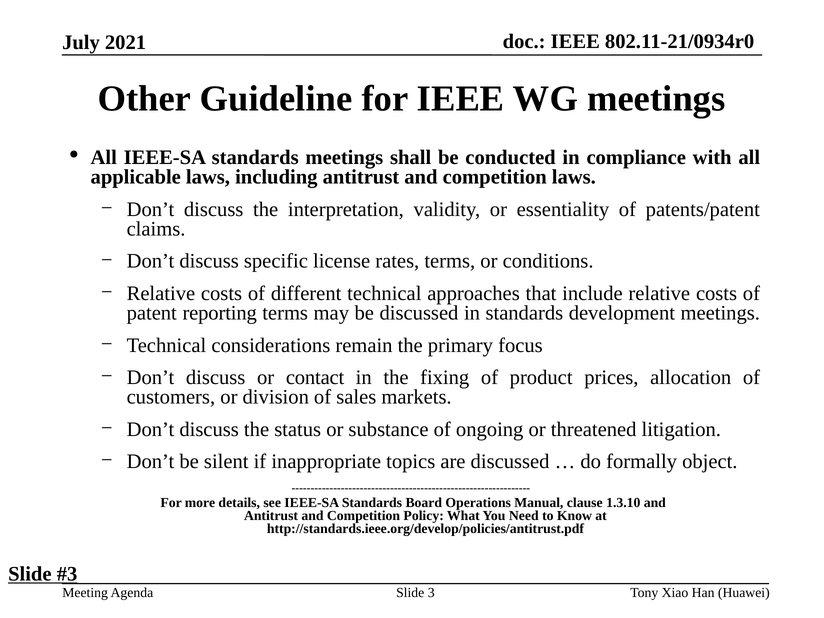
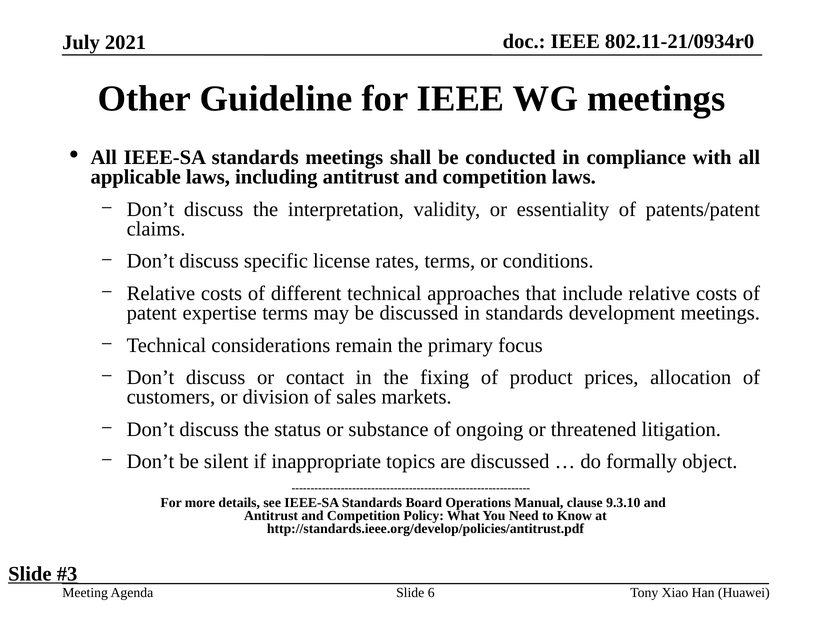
reporting: reporting -> expertise
1.3.10: 1.3.10 -> 9.3.10
3: 3 -> 6
